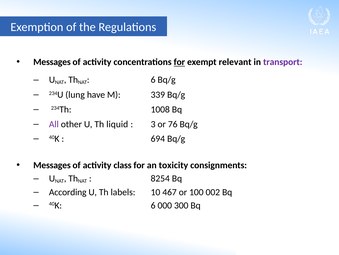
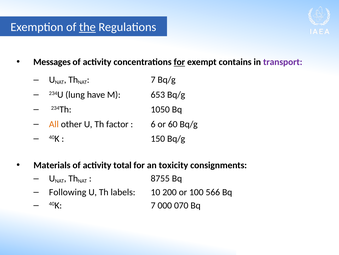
the underline: none -> present
relevant: relevant -> contains
6 at (153, 79): 6 -> 7
339: 339 -> 653
1008: 1008 -> 1050
All colour: purple -> orange
liquid: liquid -> factor
3: 3 -> 6
76: 76 -> 60
694: 694 -> 150
Messages at (52, 165): Messages -> Materials
class: class -> total
8254: 8254 -> 8755
According: According -> Following
467: 467 -> 200
002: 002 -> 566
40K 6: 6 -> 7
300: 300 -> 070
